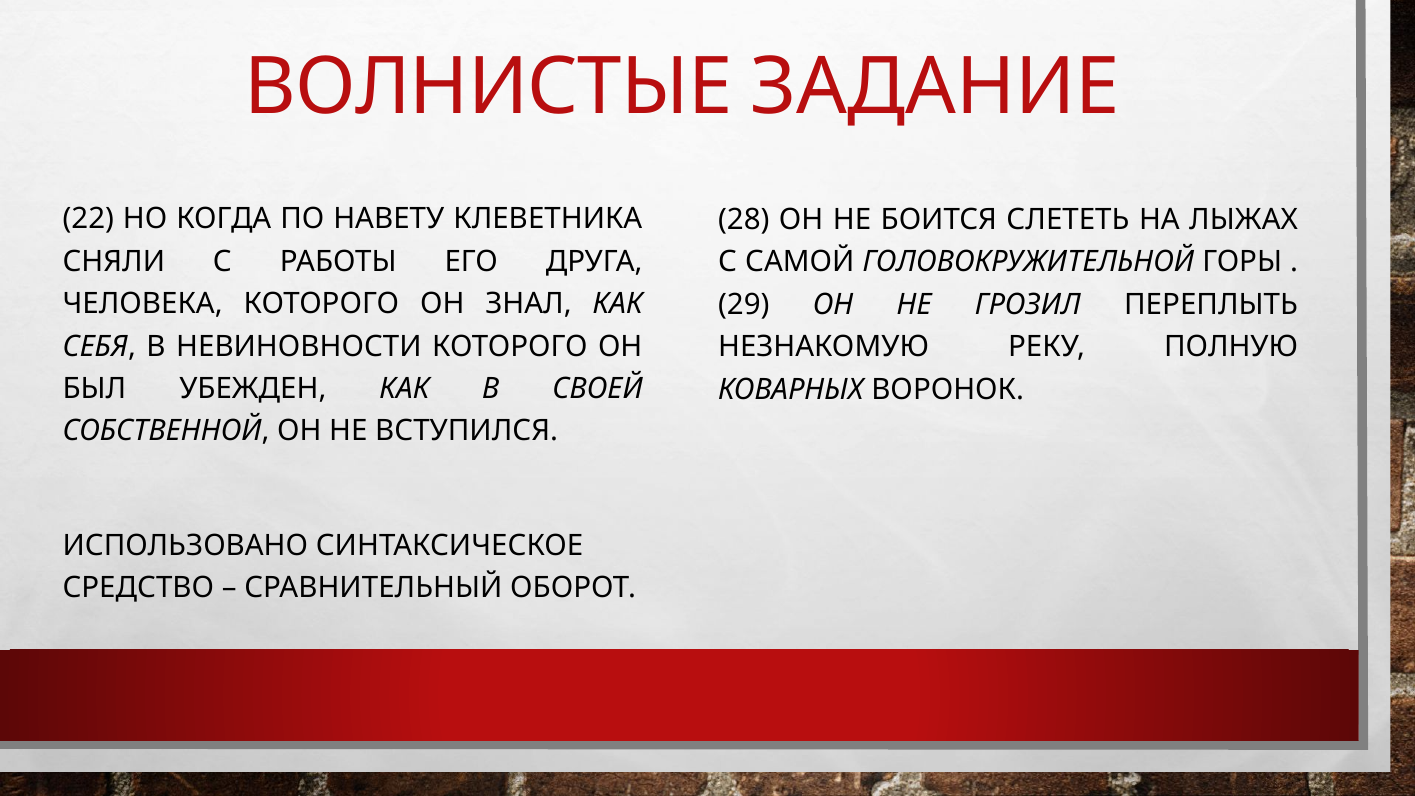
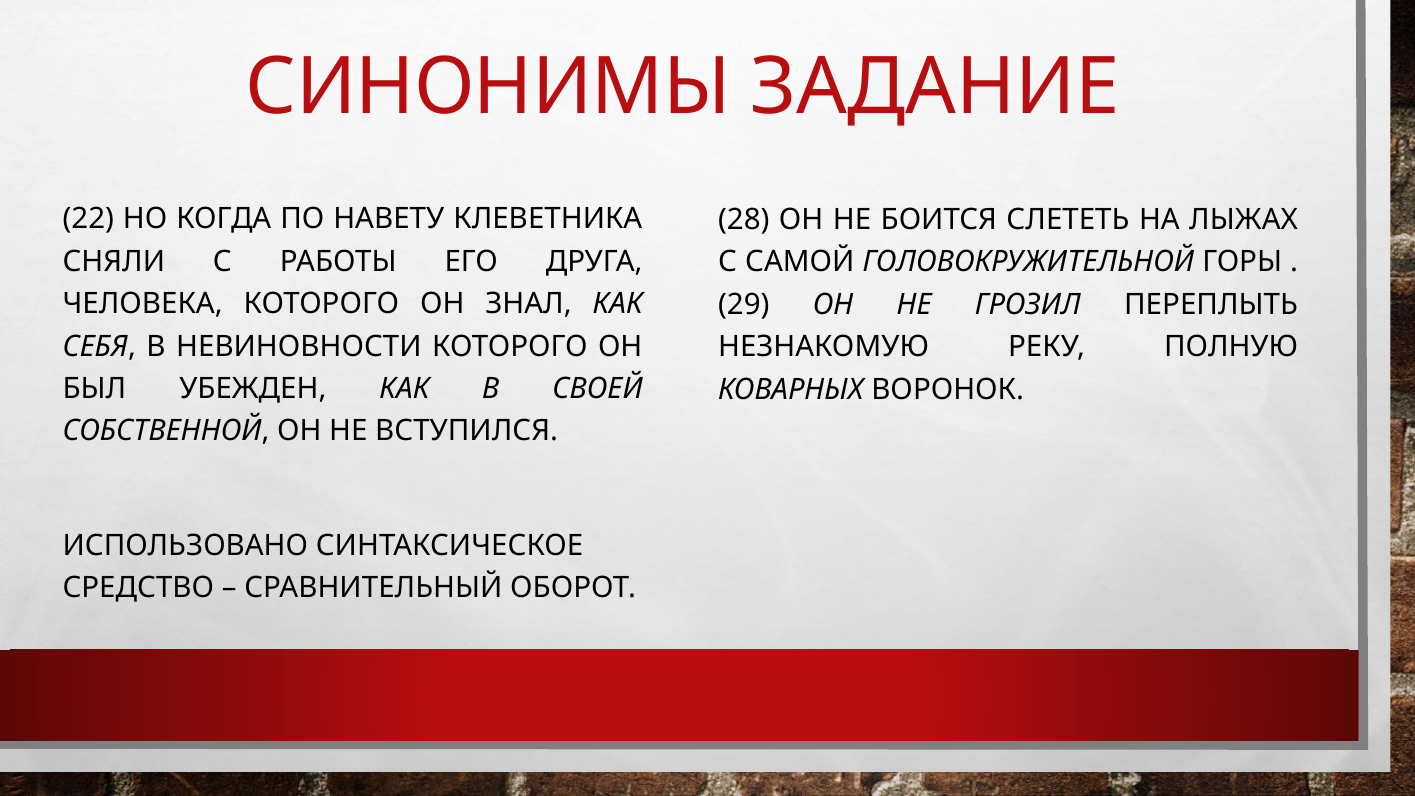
ВОЛНИСТЫЕ: ВОЛНИСТЫЕ -> СИНОНИМЫ
